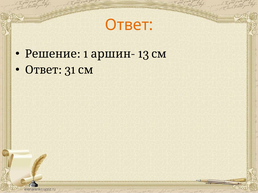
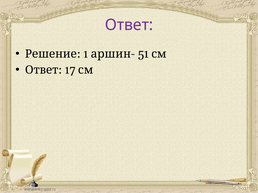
Ответ at (129, 25) colour: orange -> purple
13: 13 -> 51
31: 31 -> 17
